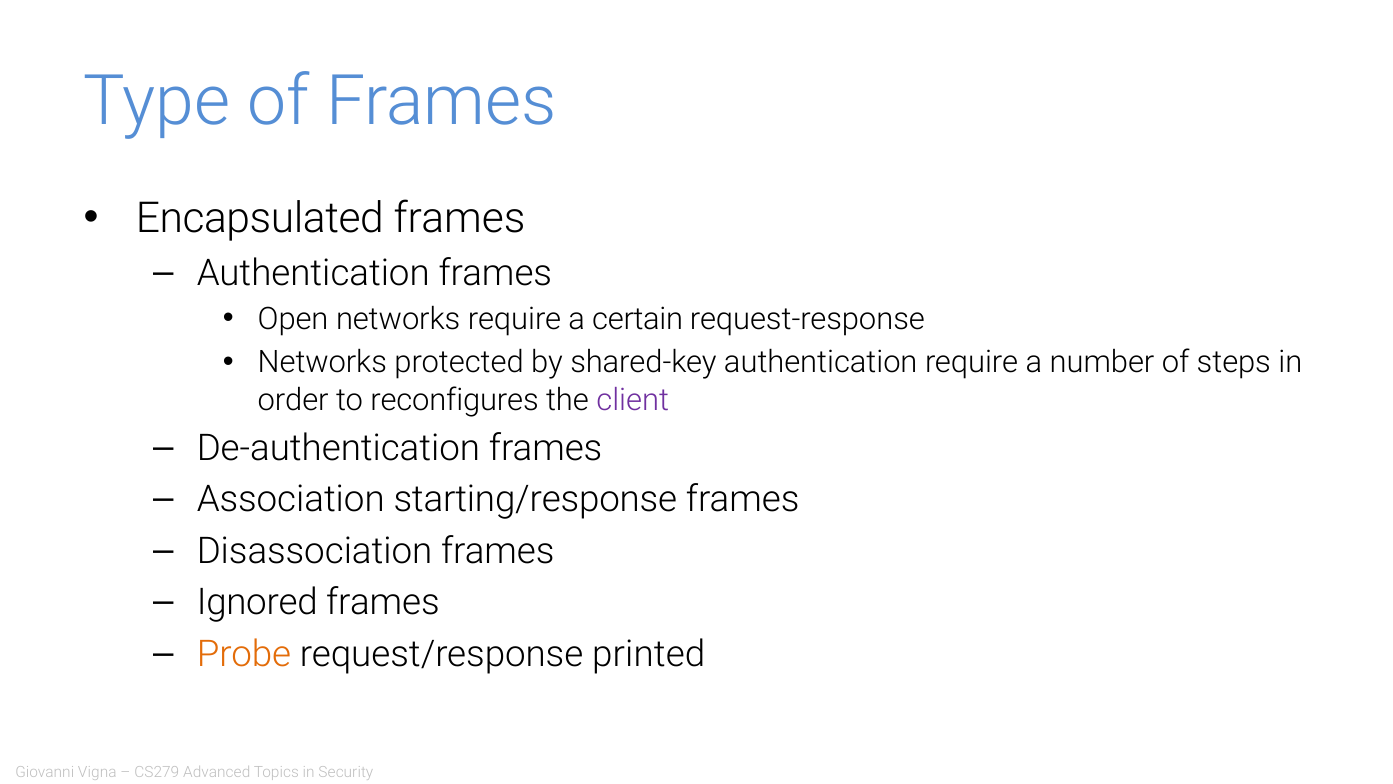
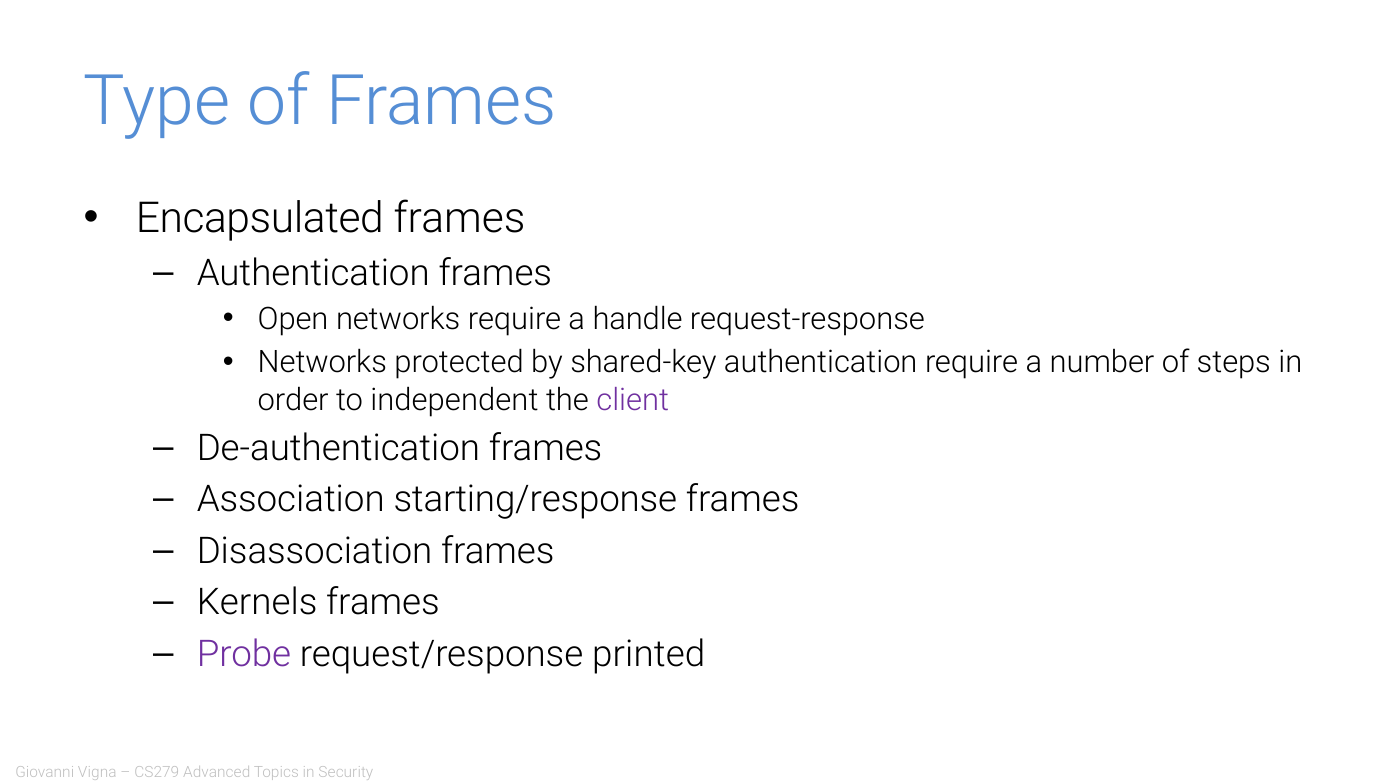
certain: certain -> handle
reconfigures: reconfigures -> independent
Ignored: Ignored -> Kernels
Probe colour: orange -> purple
